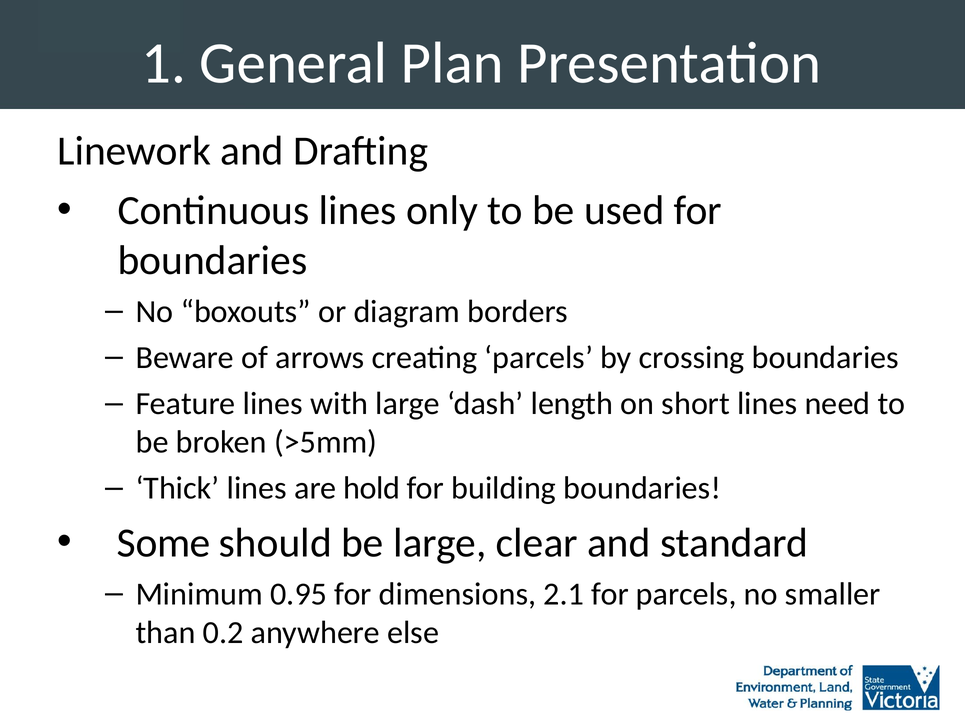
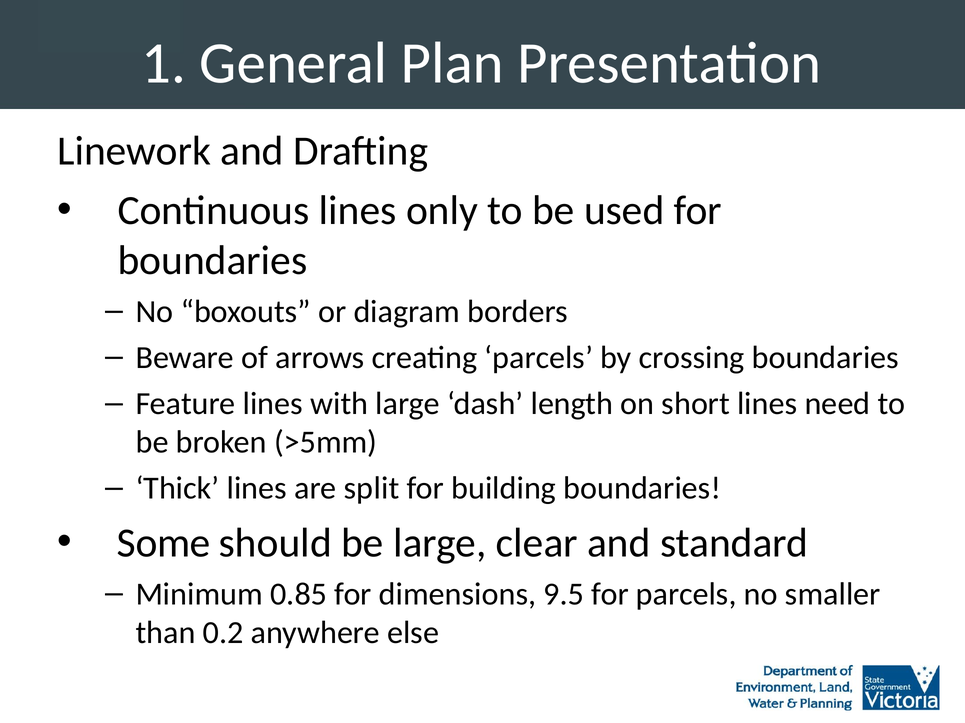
hold: hold -> split
0.95: 0.95 -> 0.85
2.1: 2.1 -> 9.5
